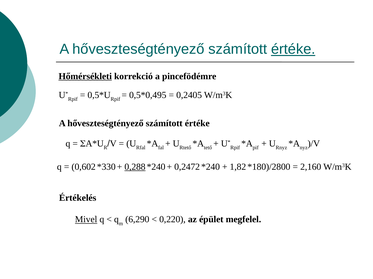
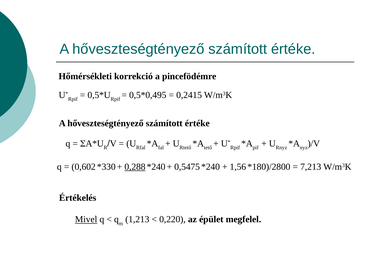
értéke at (293, 49) underline: present -> none
Hőmérsékleti underline: present -> none
0,2405: 0,2405 -> 0,2415
0,2472: 0,2472 -> 0,5475
1,82: 1,82 -> 1,56
2,160: 2,160 -> 7,213
6,290: 6,290 -> 1,213
